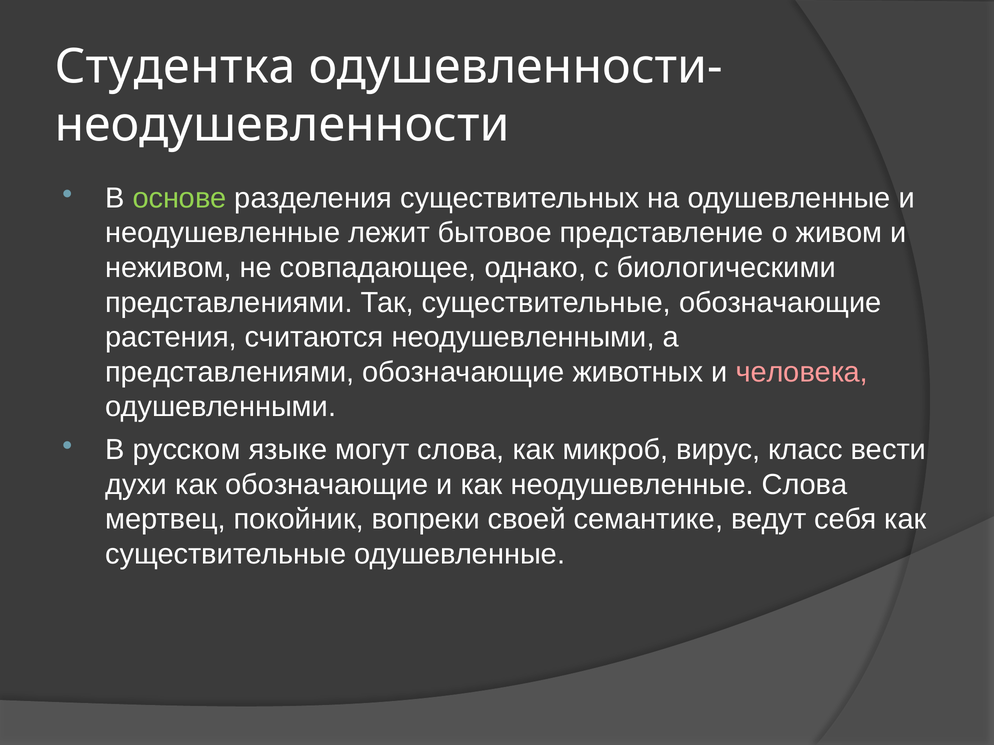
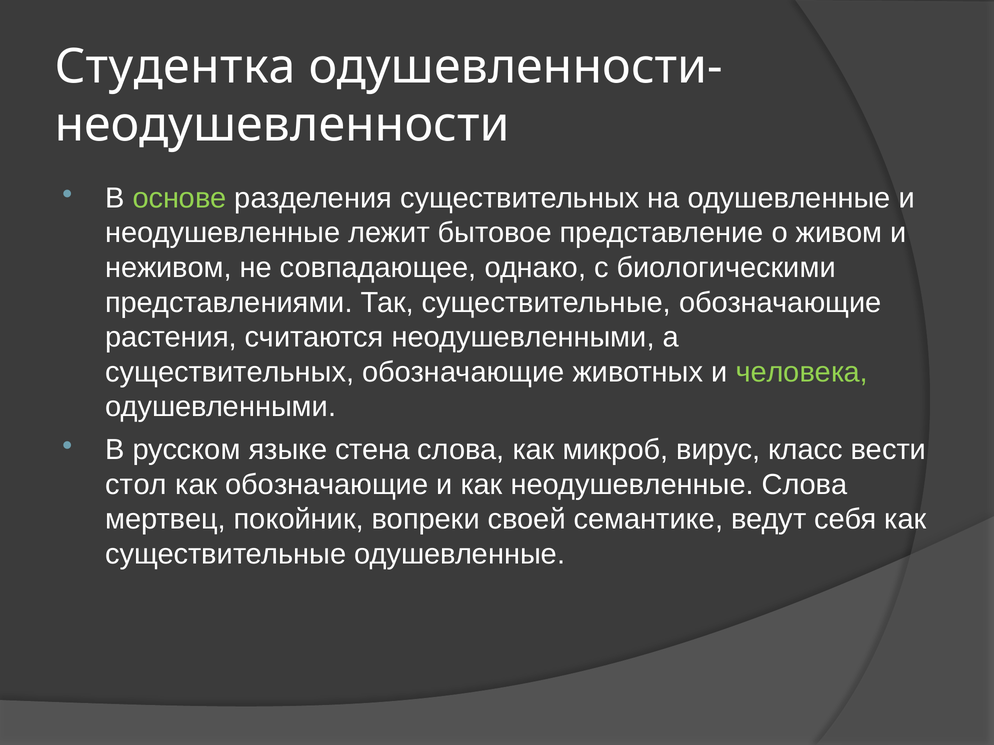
представлениями at (230, 372): представлениями -> существительных
человека colour: pink -> light green
могут: могут -> стена
духи: духи -> стол
